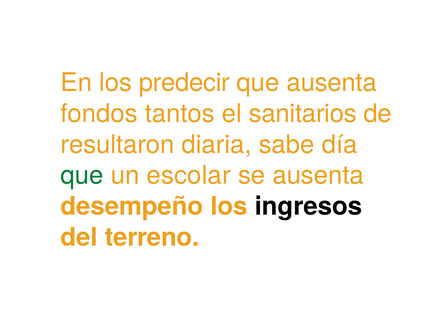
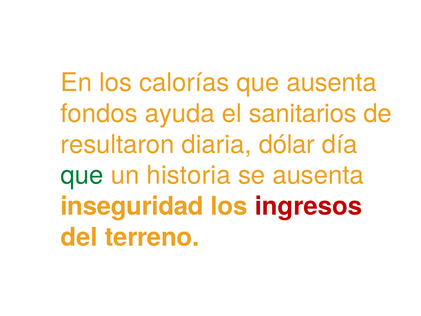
predecir: predecir -> calorías
tantos: tantos -> ayuda
sabe: sabe -> dólar
escolar: escolar -> historia
desempeño: desempeño -> inseguridad
ingresos colour: black -> red
